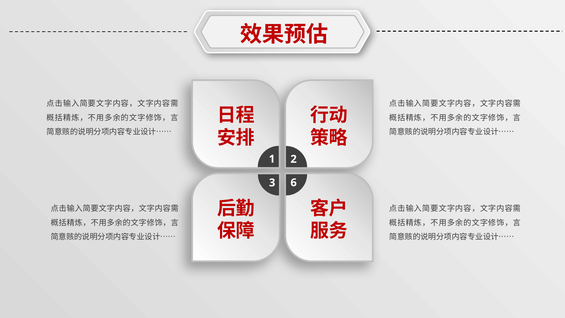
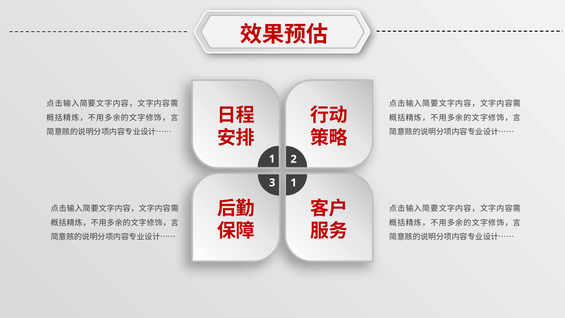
3 6: 6 -> 1
